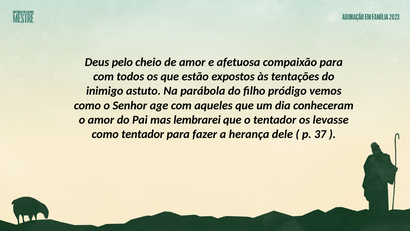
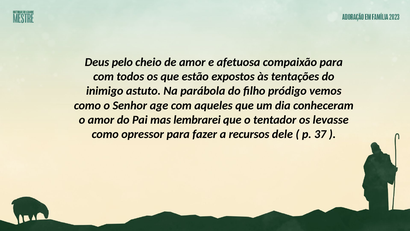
como tentador: tentador -> opressor
herança: herança -> recursos
